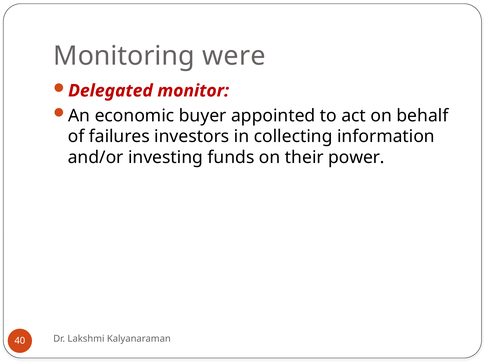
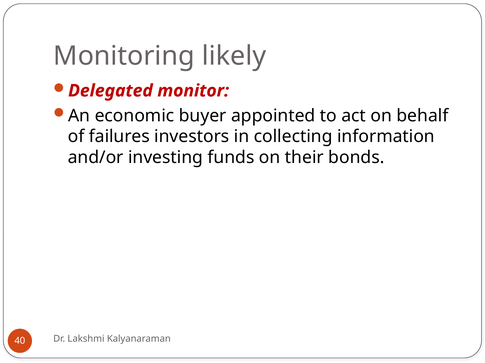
were: were -> likely
power: power -> bonds
